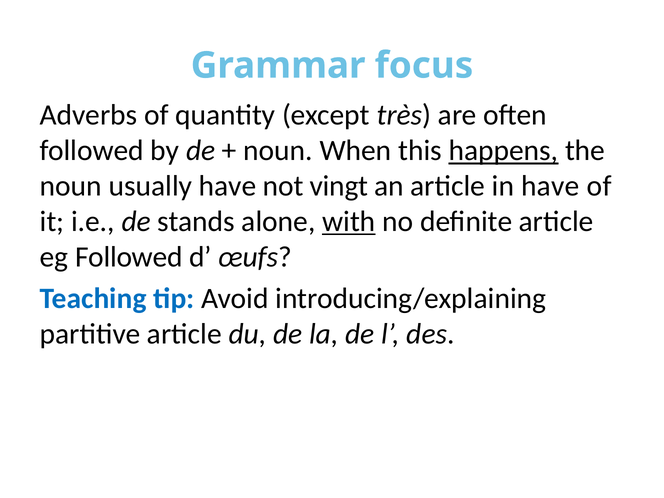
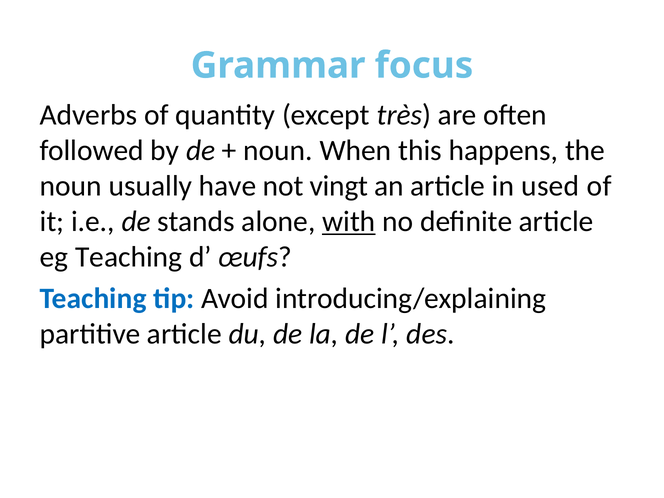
happens underline: present -> none
in have: have -> used
eg Followed: Followed -> Teaching
